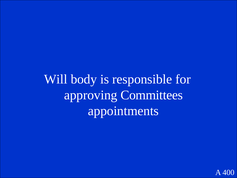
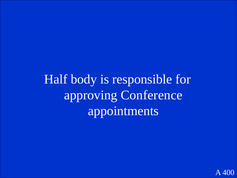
Will: Will -> Half
Committees: Committees -> Conference
